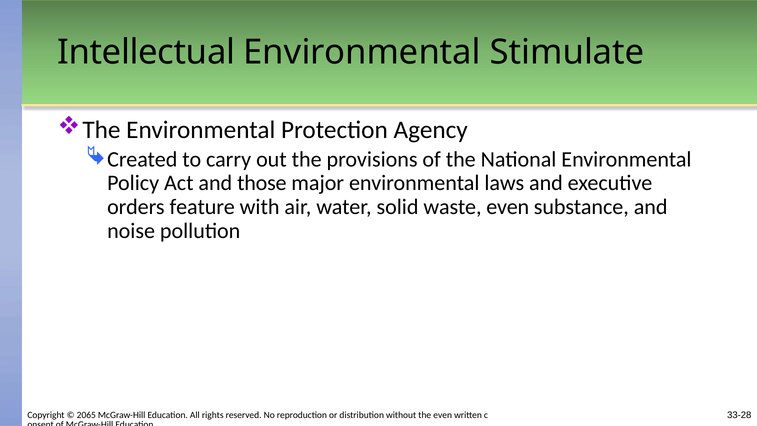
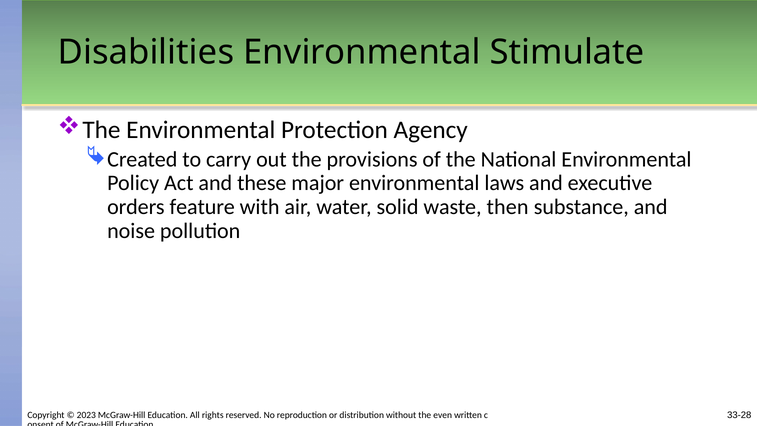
Intellectual: Intellectual -> Disabilities
those: those -> these
waste even: even -> then
2065: 2065 -> 2023
